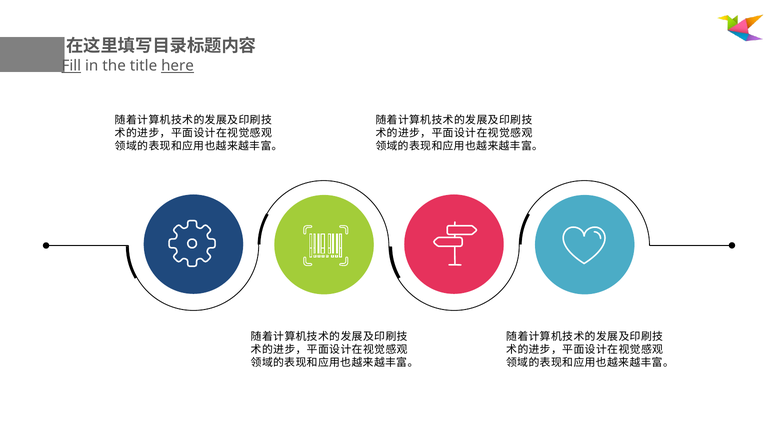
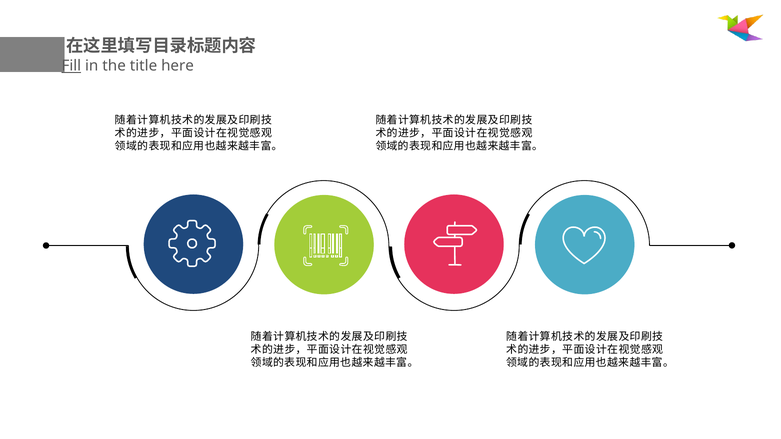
here underline: present -> none
